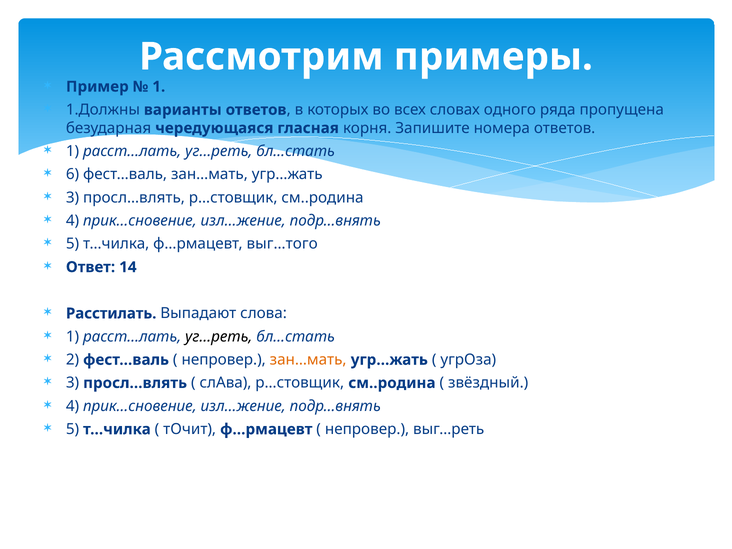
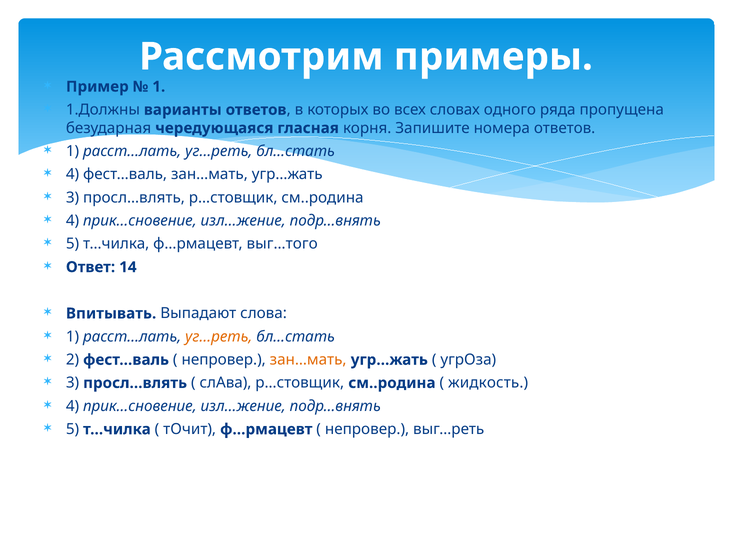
6 at (73, 174): 6 -> 4
Расстилать: Расстилать -> Впитывать
уг…реть at (219, 337) colour: black -> orange
звёздный: звёздный -> жидкость
